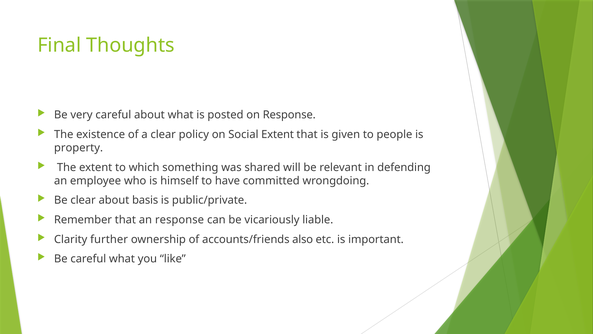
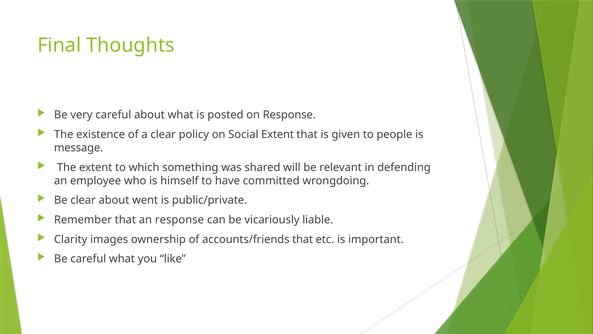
property: property -> message
basis: basis -> went
further: further -> images
accounts/friends also: also -> that
